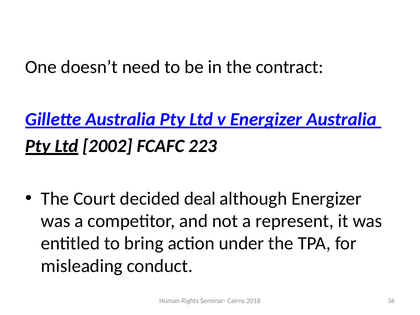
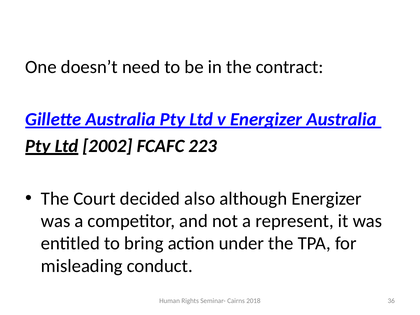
deal: deal -> also
